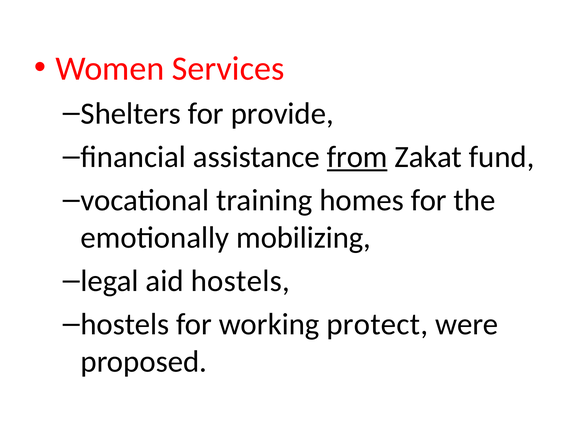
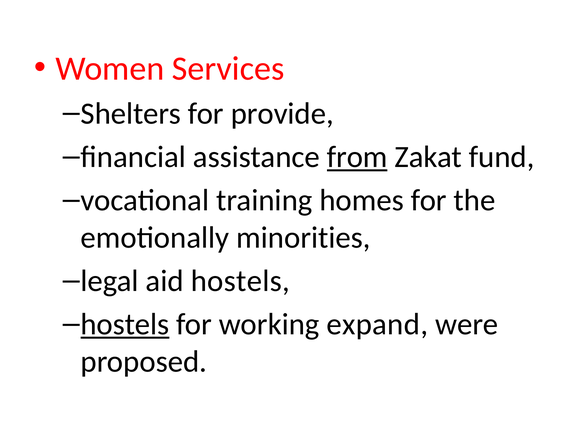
mobilizing: mobilizing -> minorities
hostels at (125, 324) underline: none -> present
protect: protect -> expand
